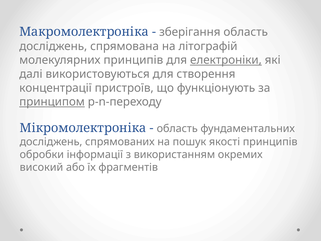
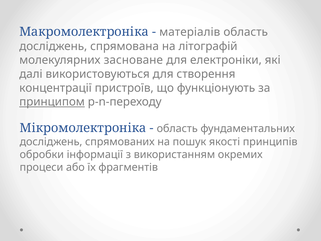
зберігання: зберігання -> матеріалів
молекулярних принципів: принципів -> засноване
електроніки underline: present -> none
високий: високий -> процеси
